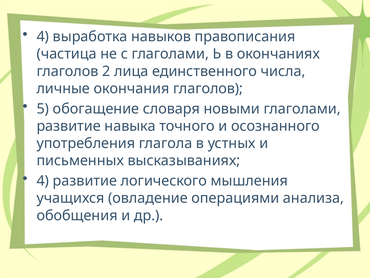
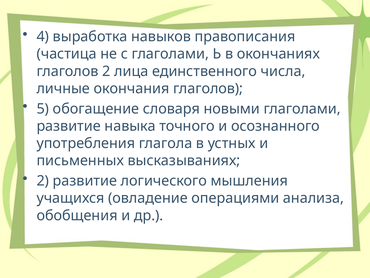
4 at (43, 181): 4 -> 2
